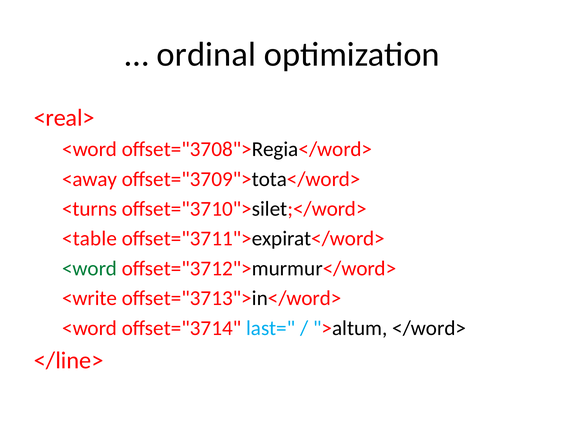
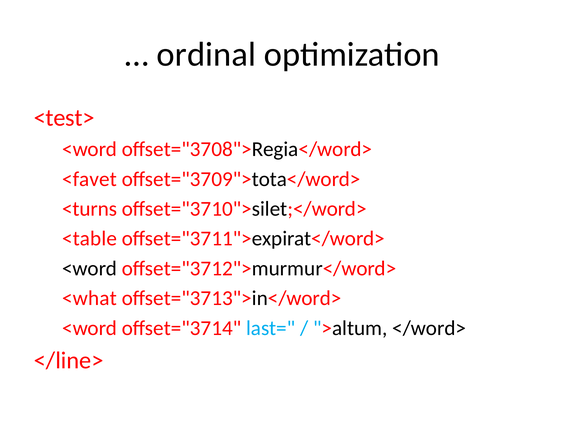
<real>: <real> -> <test>
<away: <away -> <favet
<word at (90, 269) colour: green -> black
<write: <write -> <what
